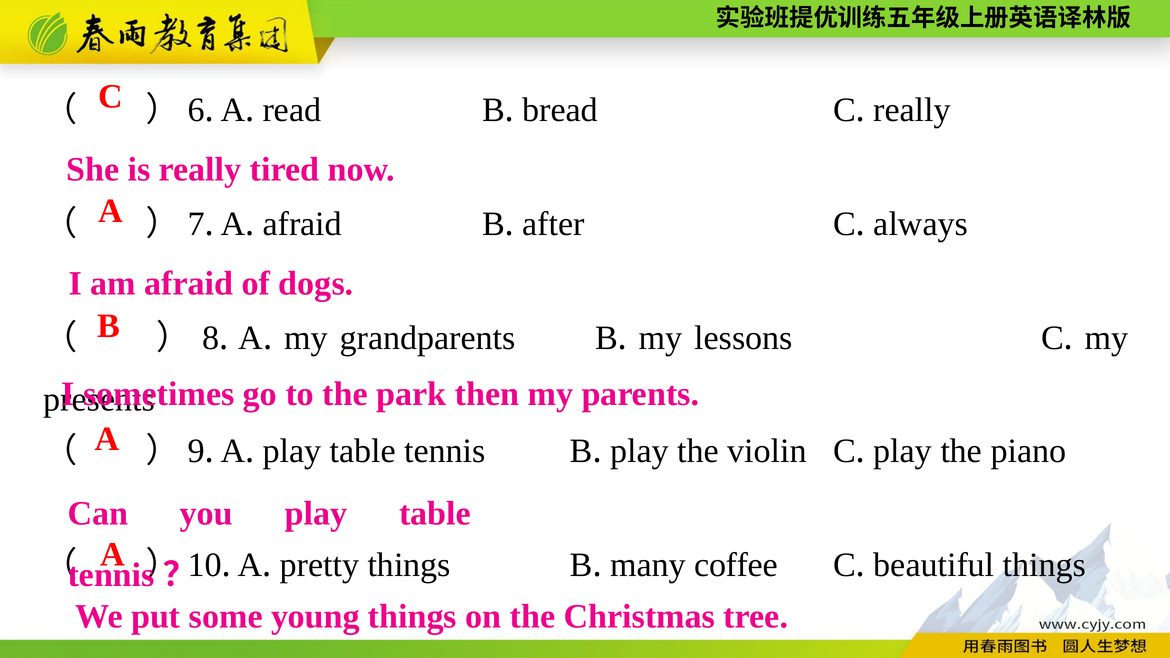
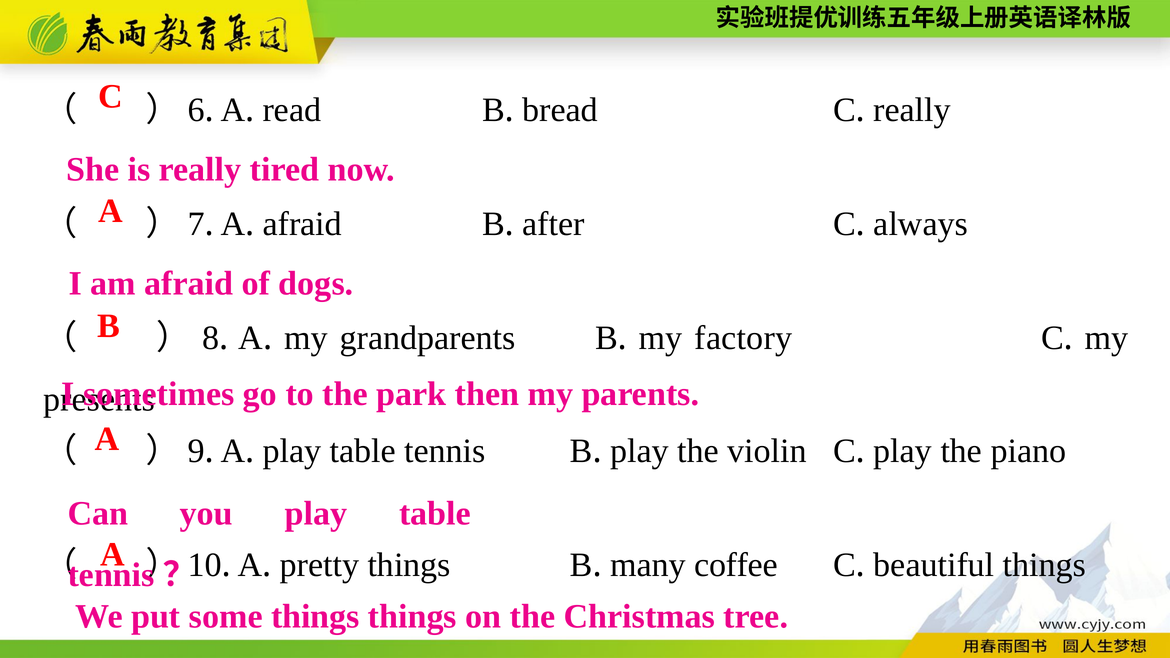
lessons: lessons -> factory
some young: young -> things
